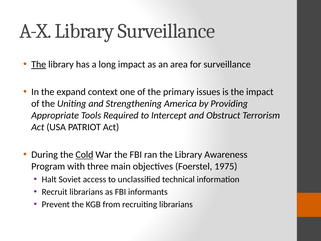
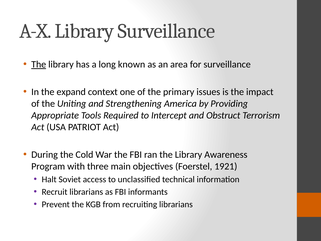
long impact: impact -> known
Cold underline: present -> none
1975: 1975 -> 1921
